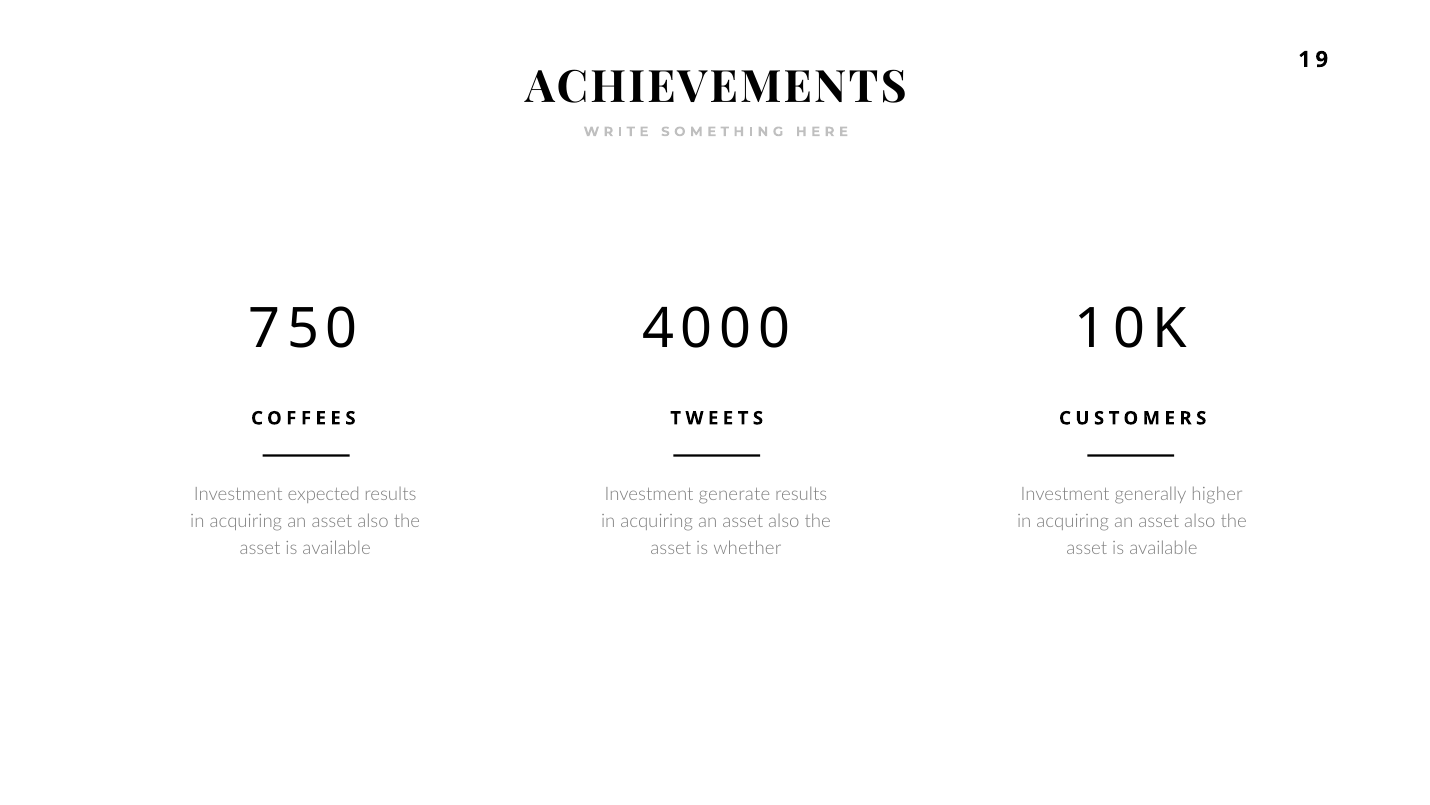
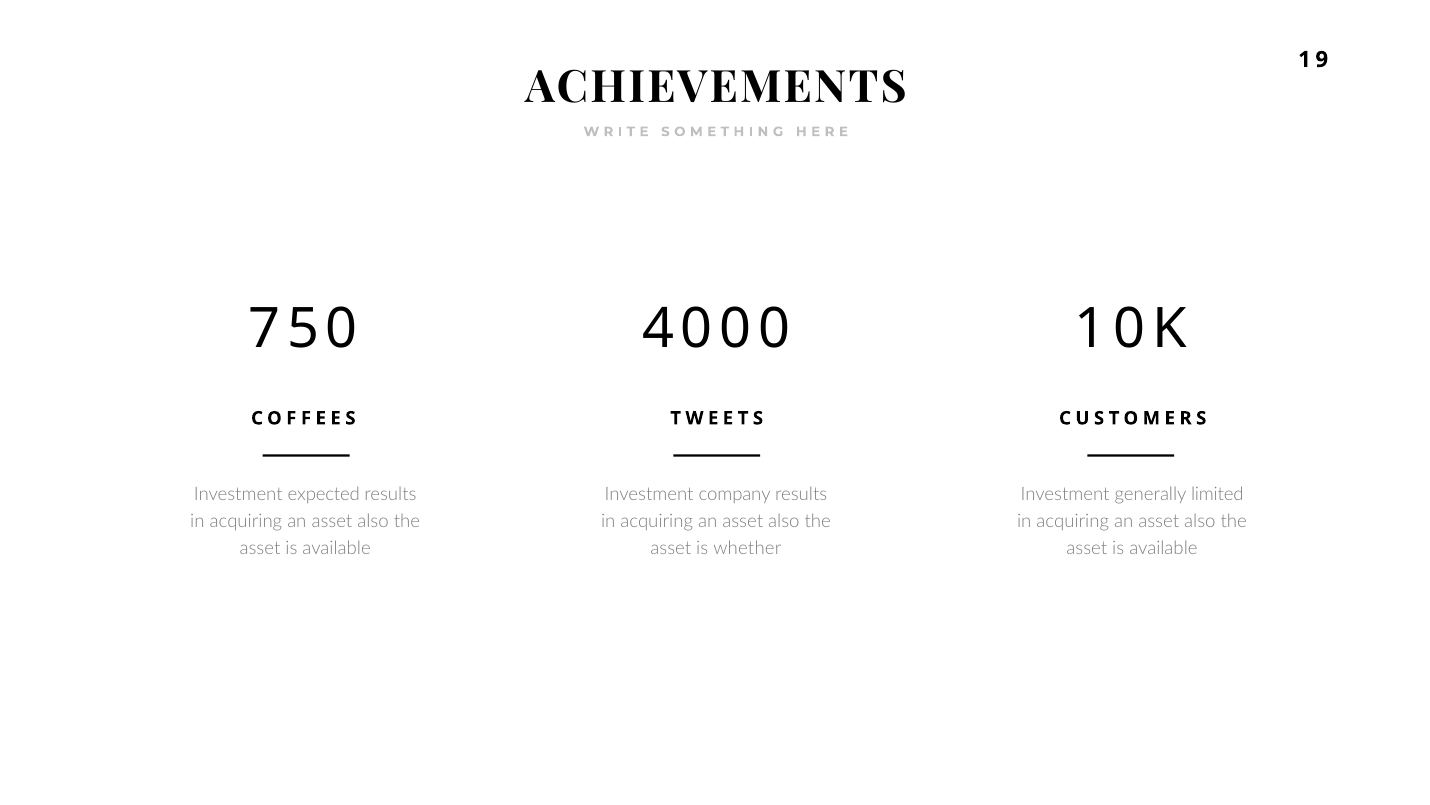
generate: generate -> company
higher: higher -> limited
